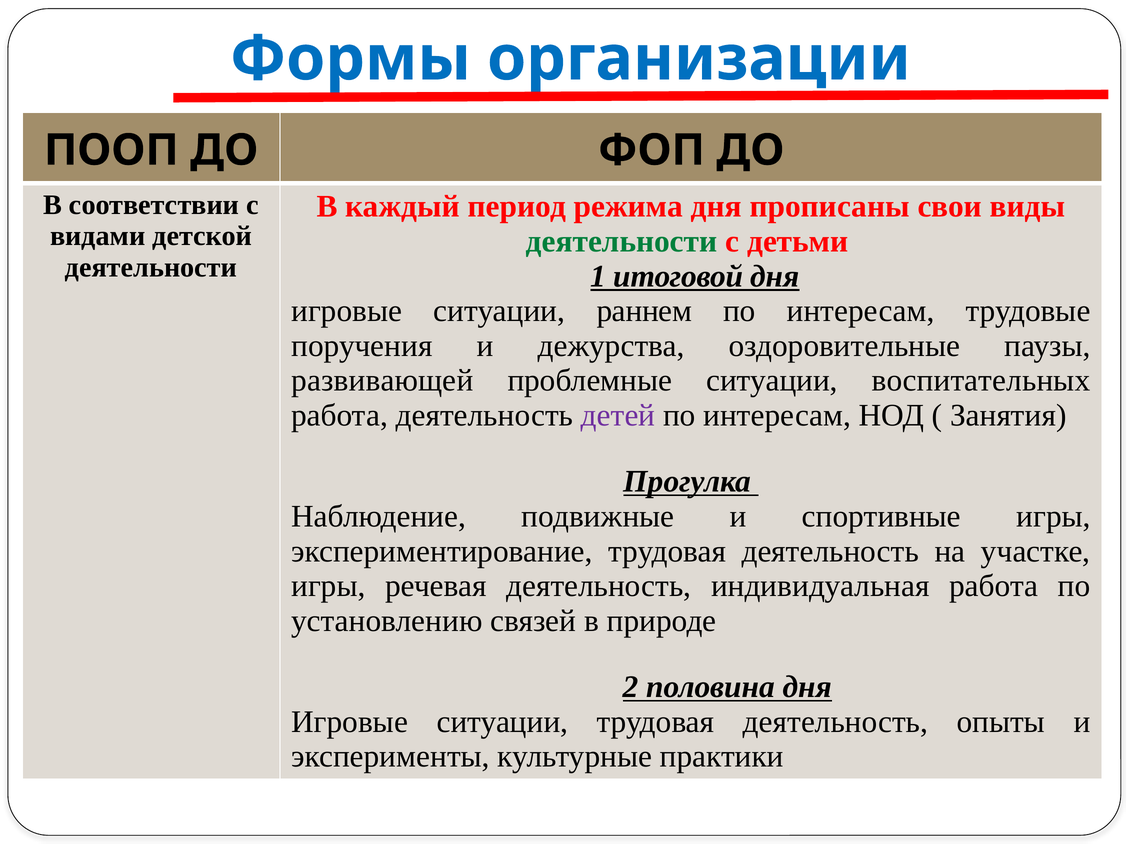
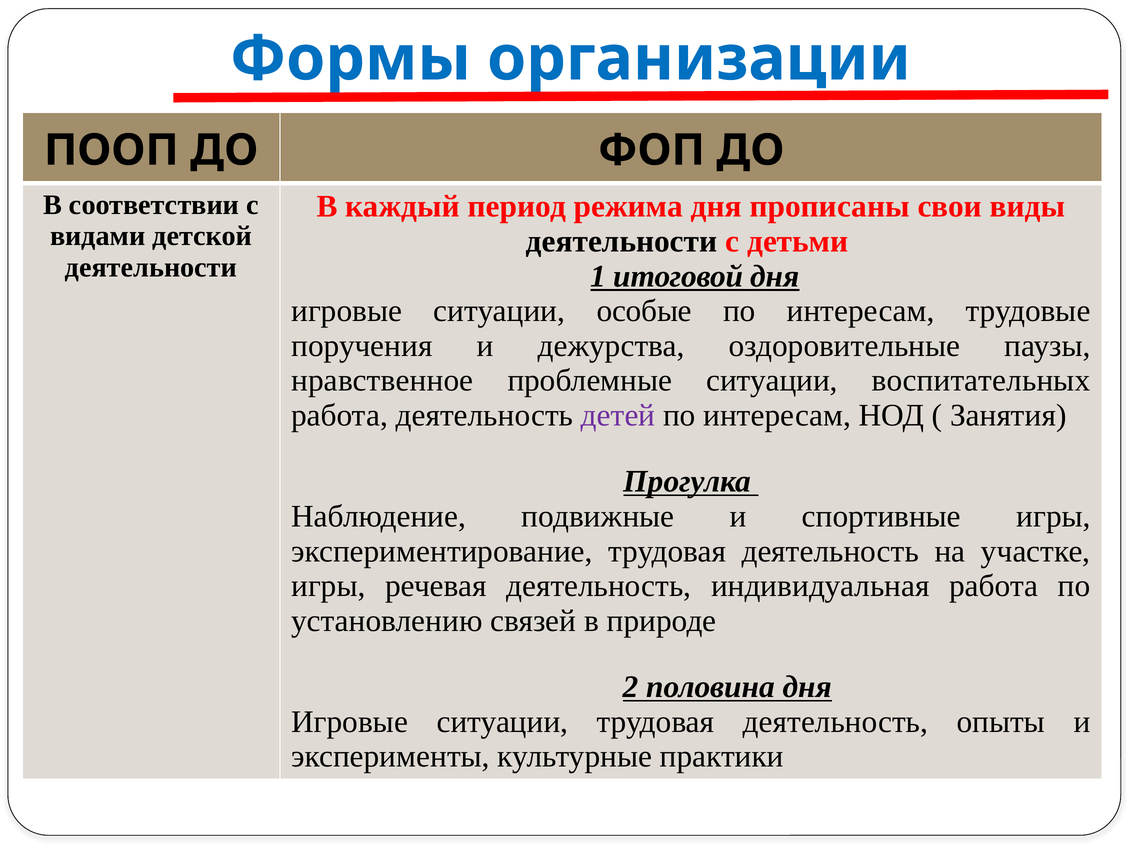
деятельности at (622, 241) colour: green -> black
раннем: раннем -> особые
развивающей: развивающей -> нравственное
